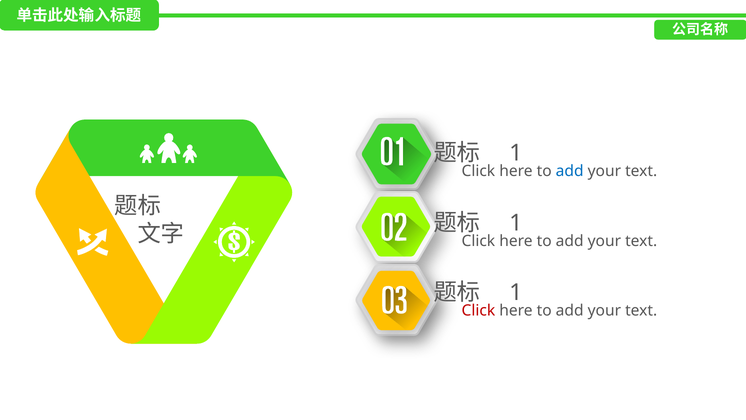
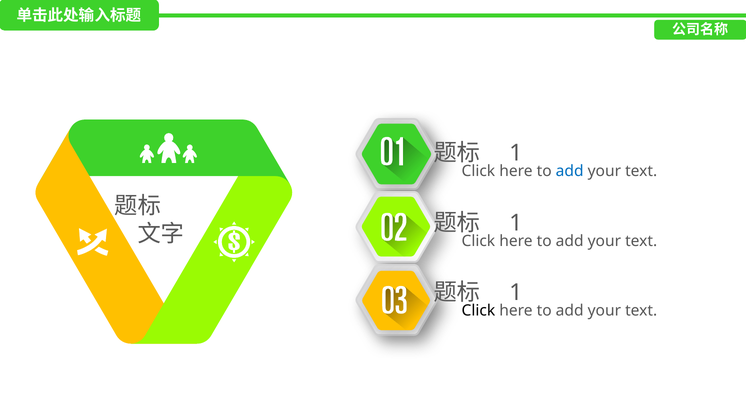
Click at (478, 310) colour: red -> black
